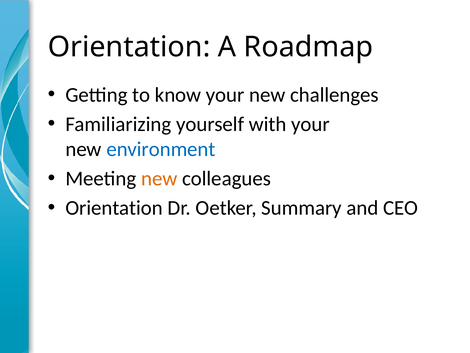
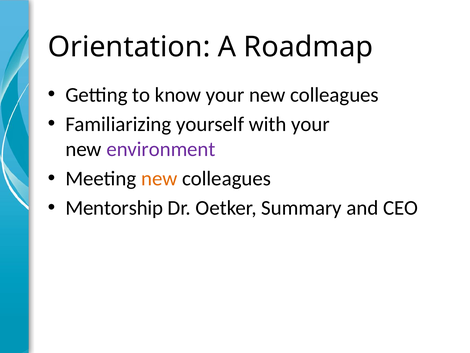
your new challenges: challenges -> colleagues
environment colour: blue -> purple
Orientation at (114, 208): Orientation -> Mentorship
